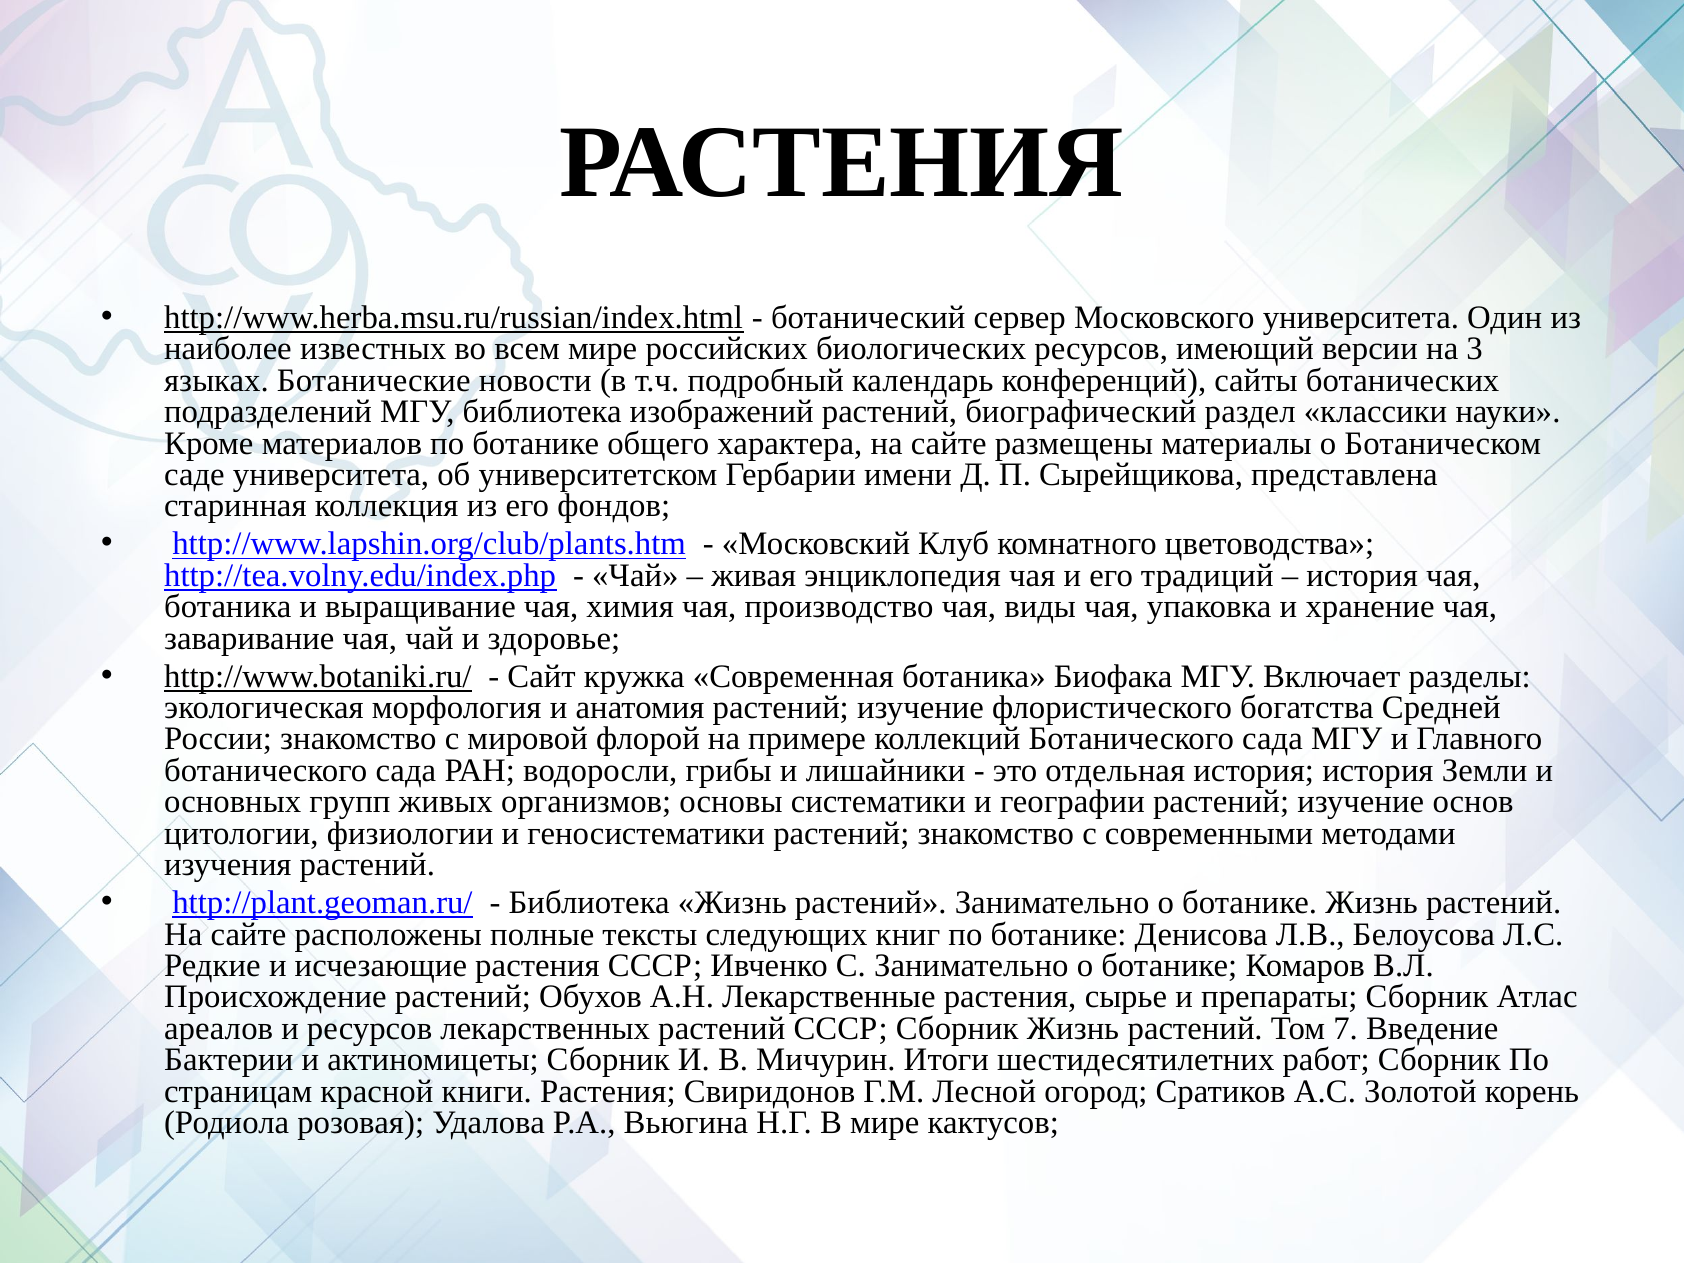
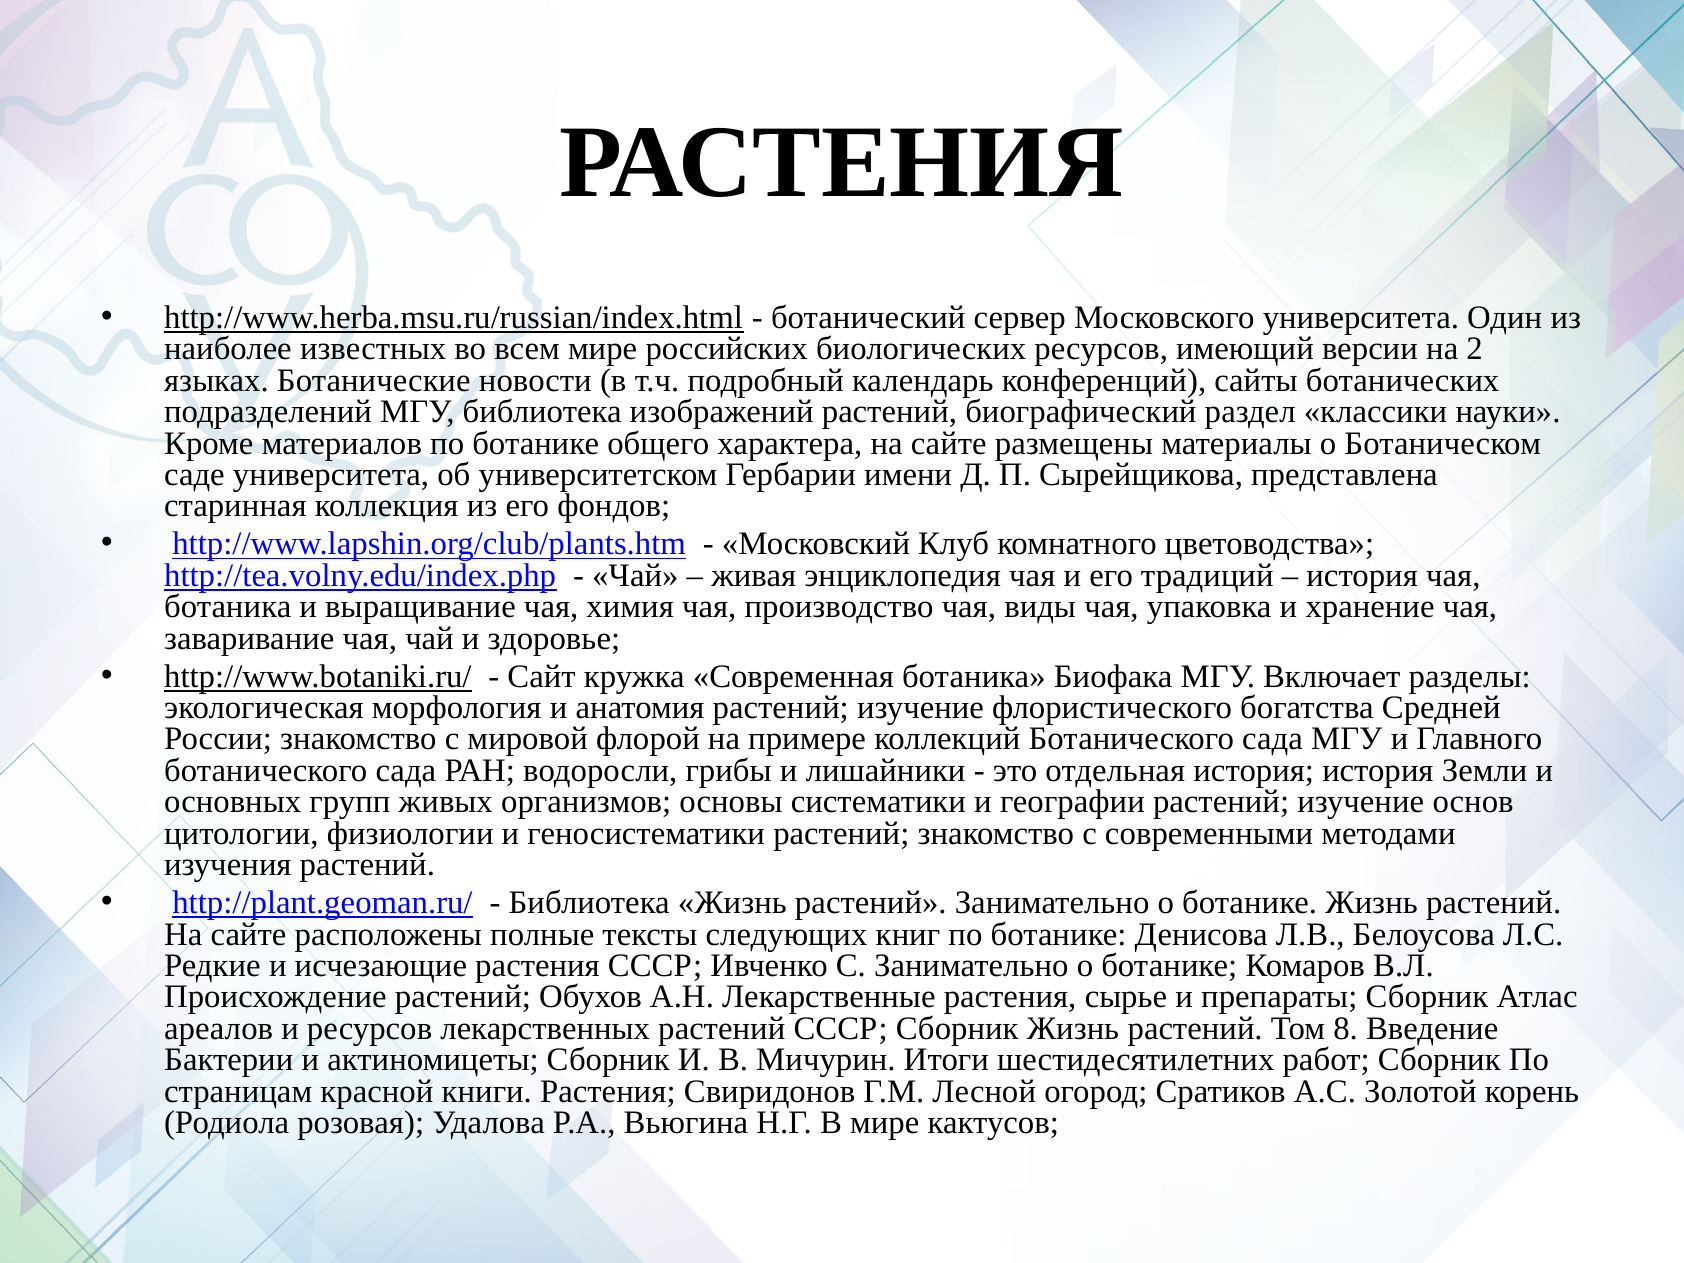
3: 3 -> 2
7: 7 -> 8
